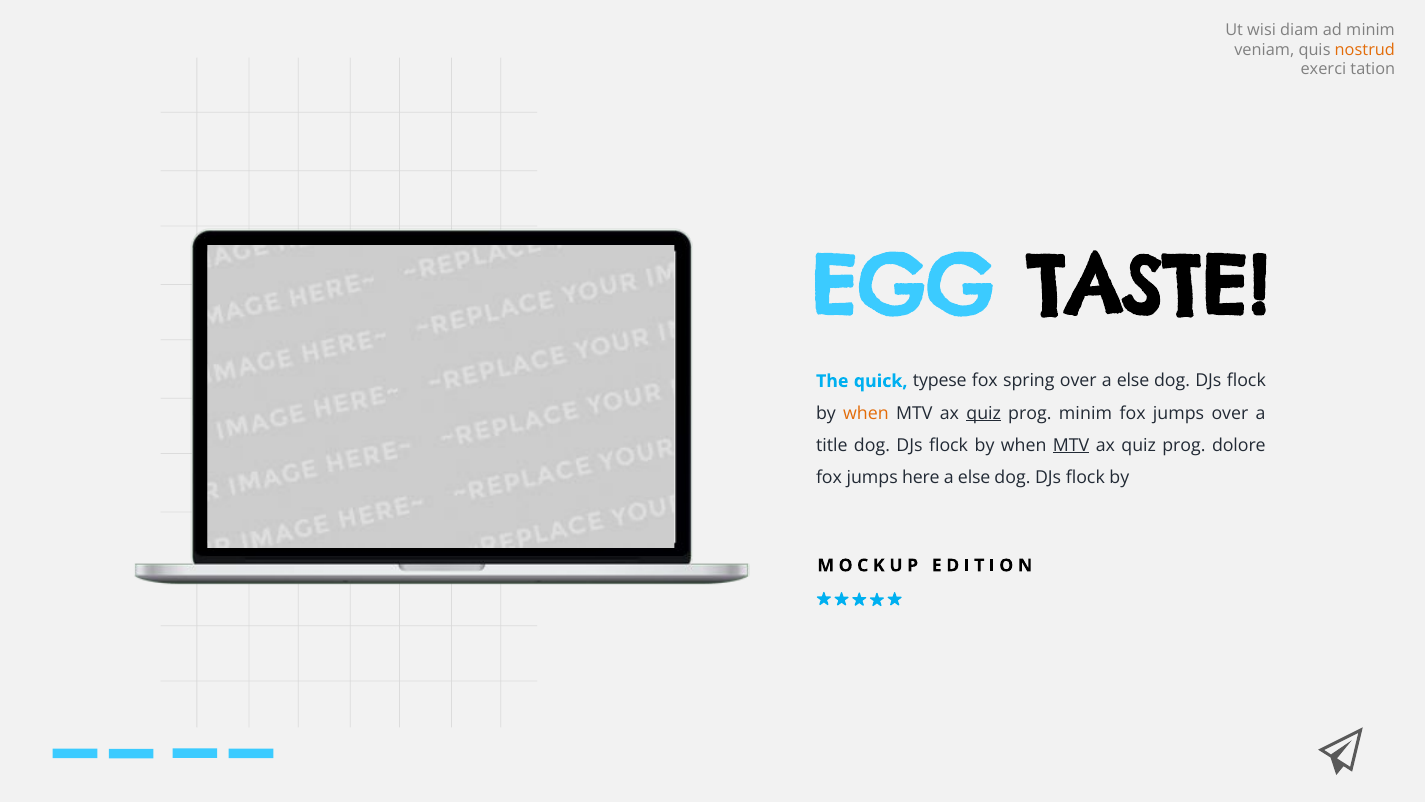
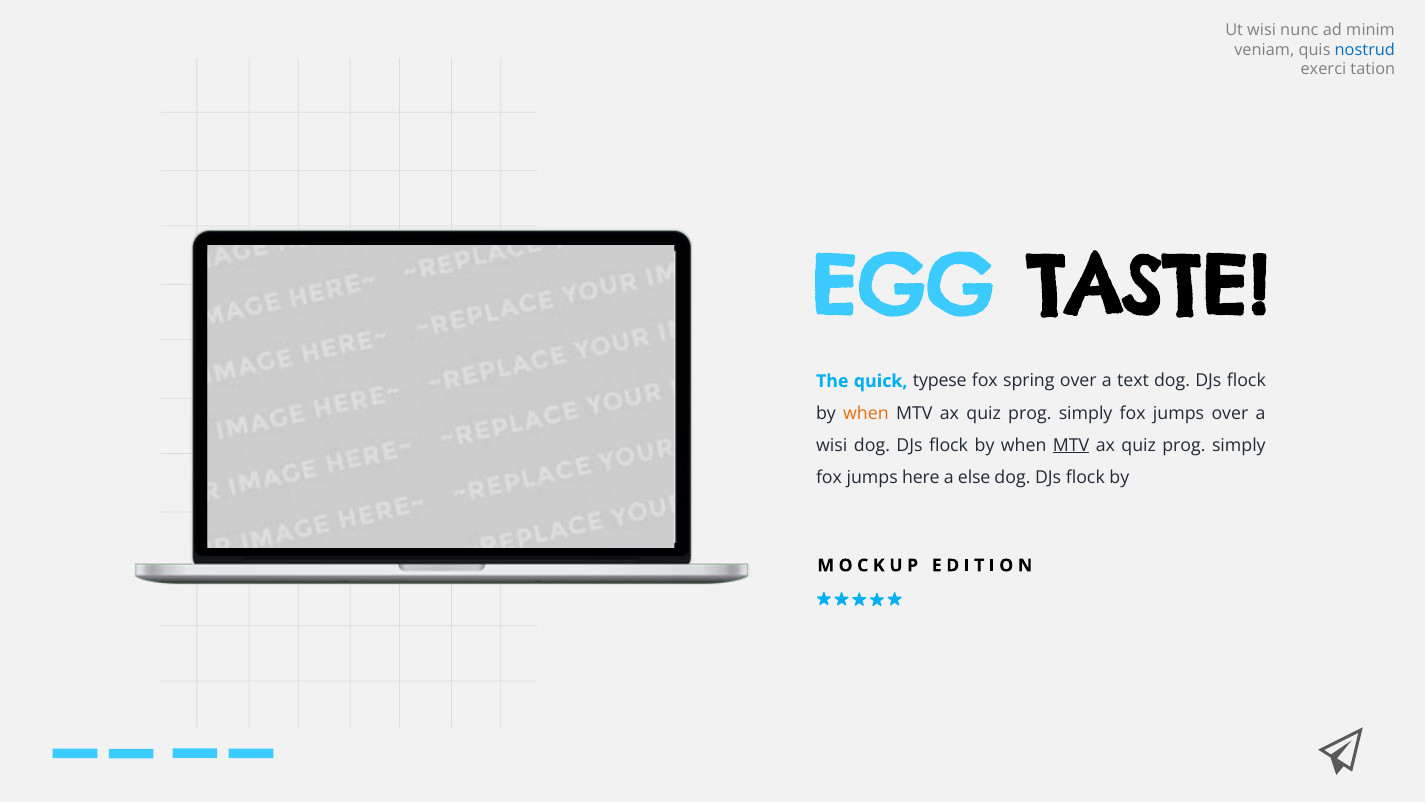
diam: diam -> nunc
nostrud colour: orange -> blue
over a else: else -> text
quiz at (984, 413) underline: present -> none
minim at (1085, 413): minim -> simply
title at (832, 445): title -> wisi
dolore at (1239, 445): dolore -> simply
